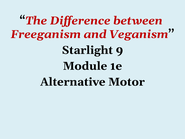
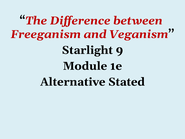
Motor: Motor -> Stated
